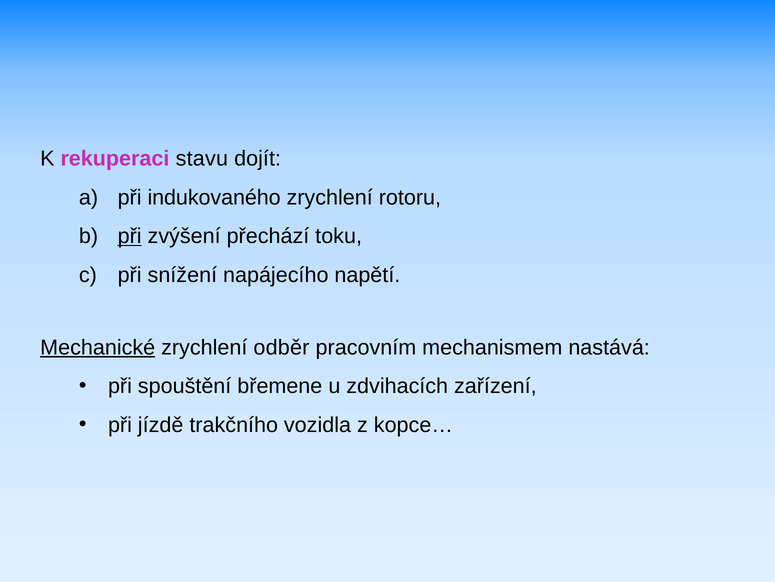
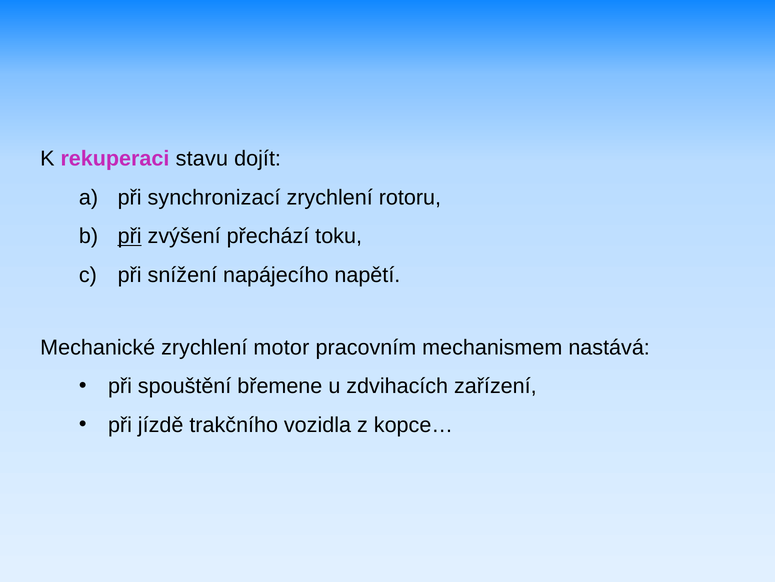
indukovaného: indukovaného -> synchronizací
Mechanické underline: present -> none
odběr: odběr -> motor
